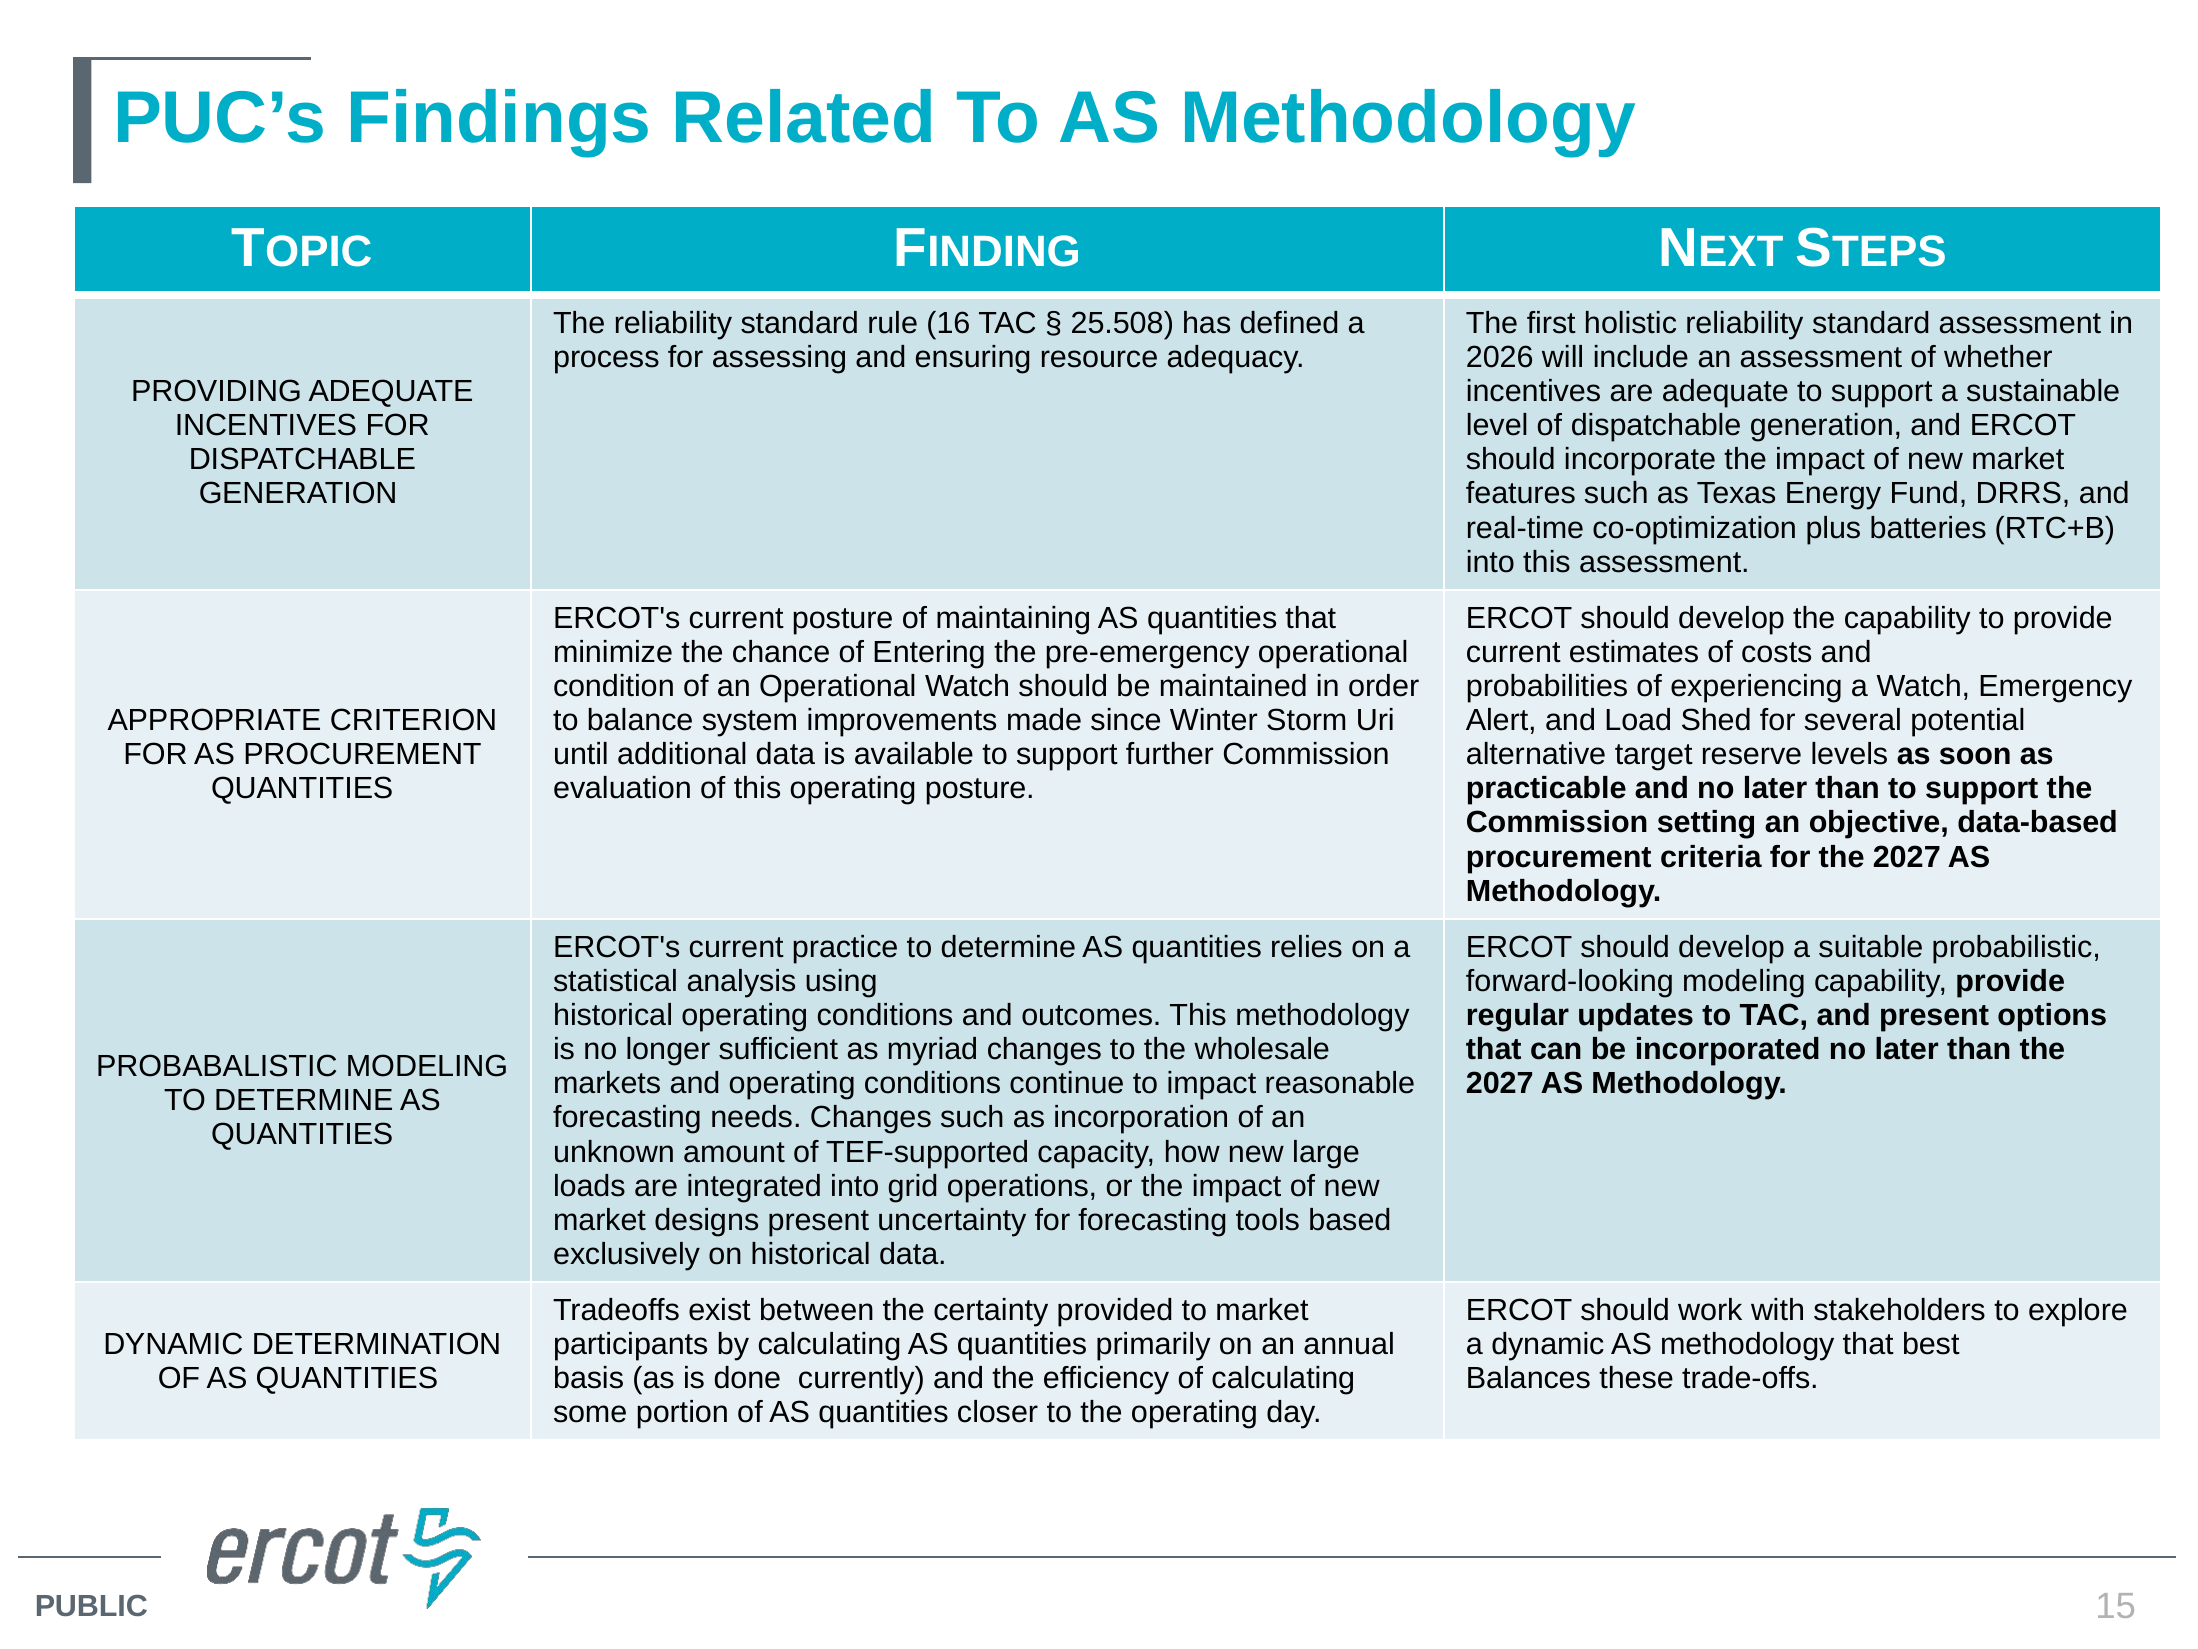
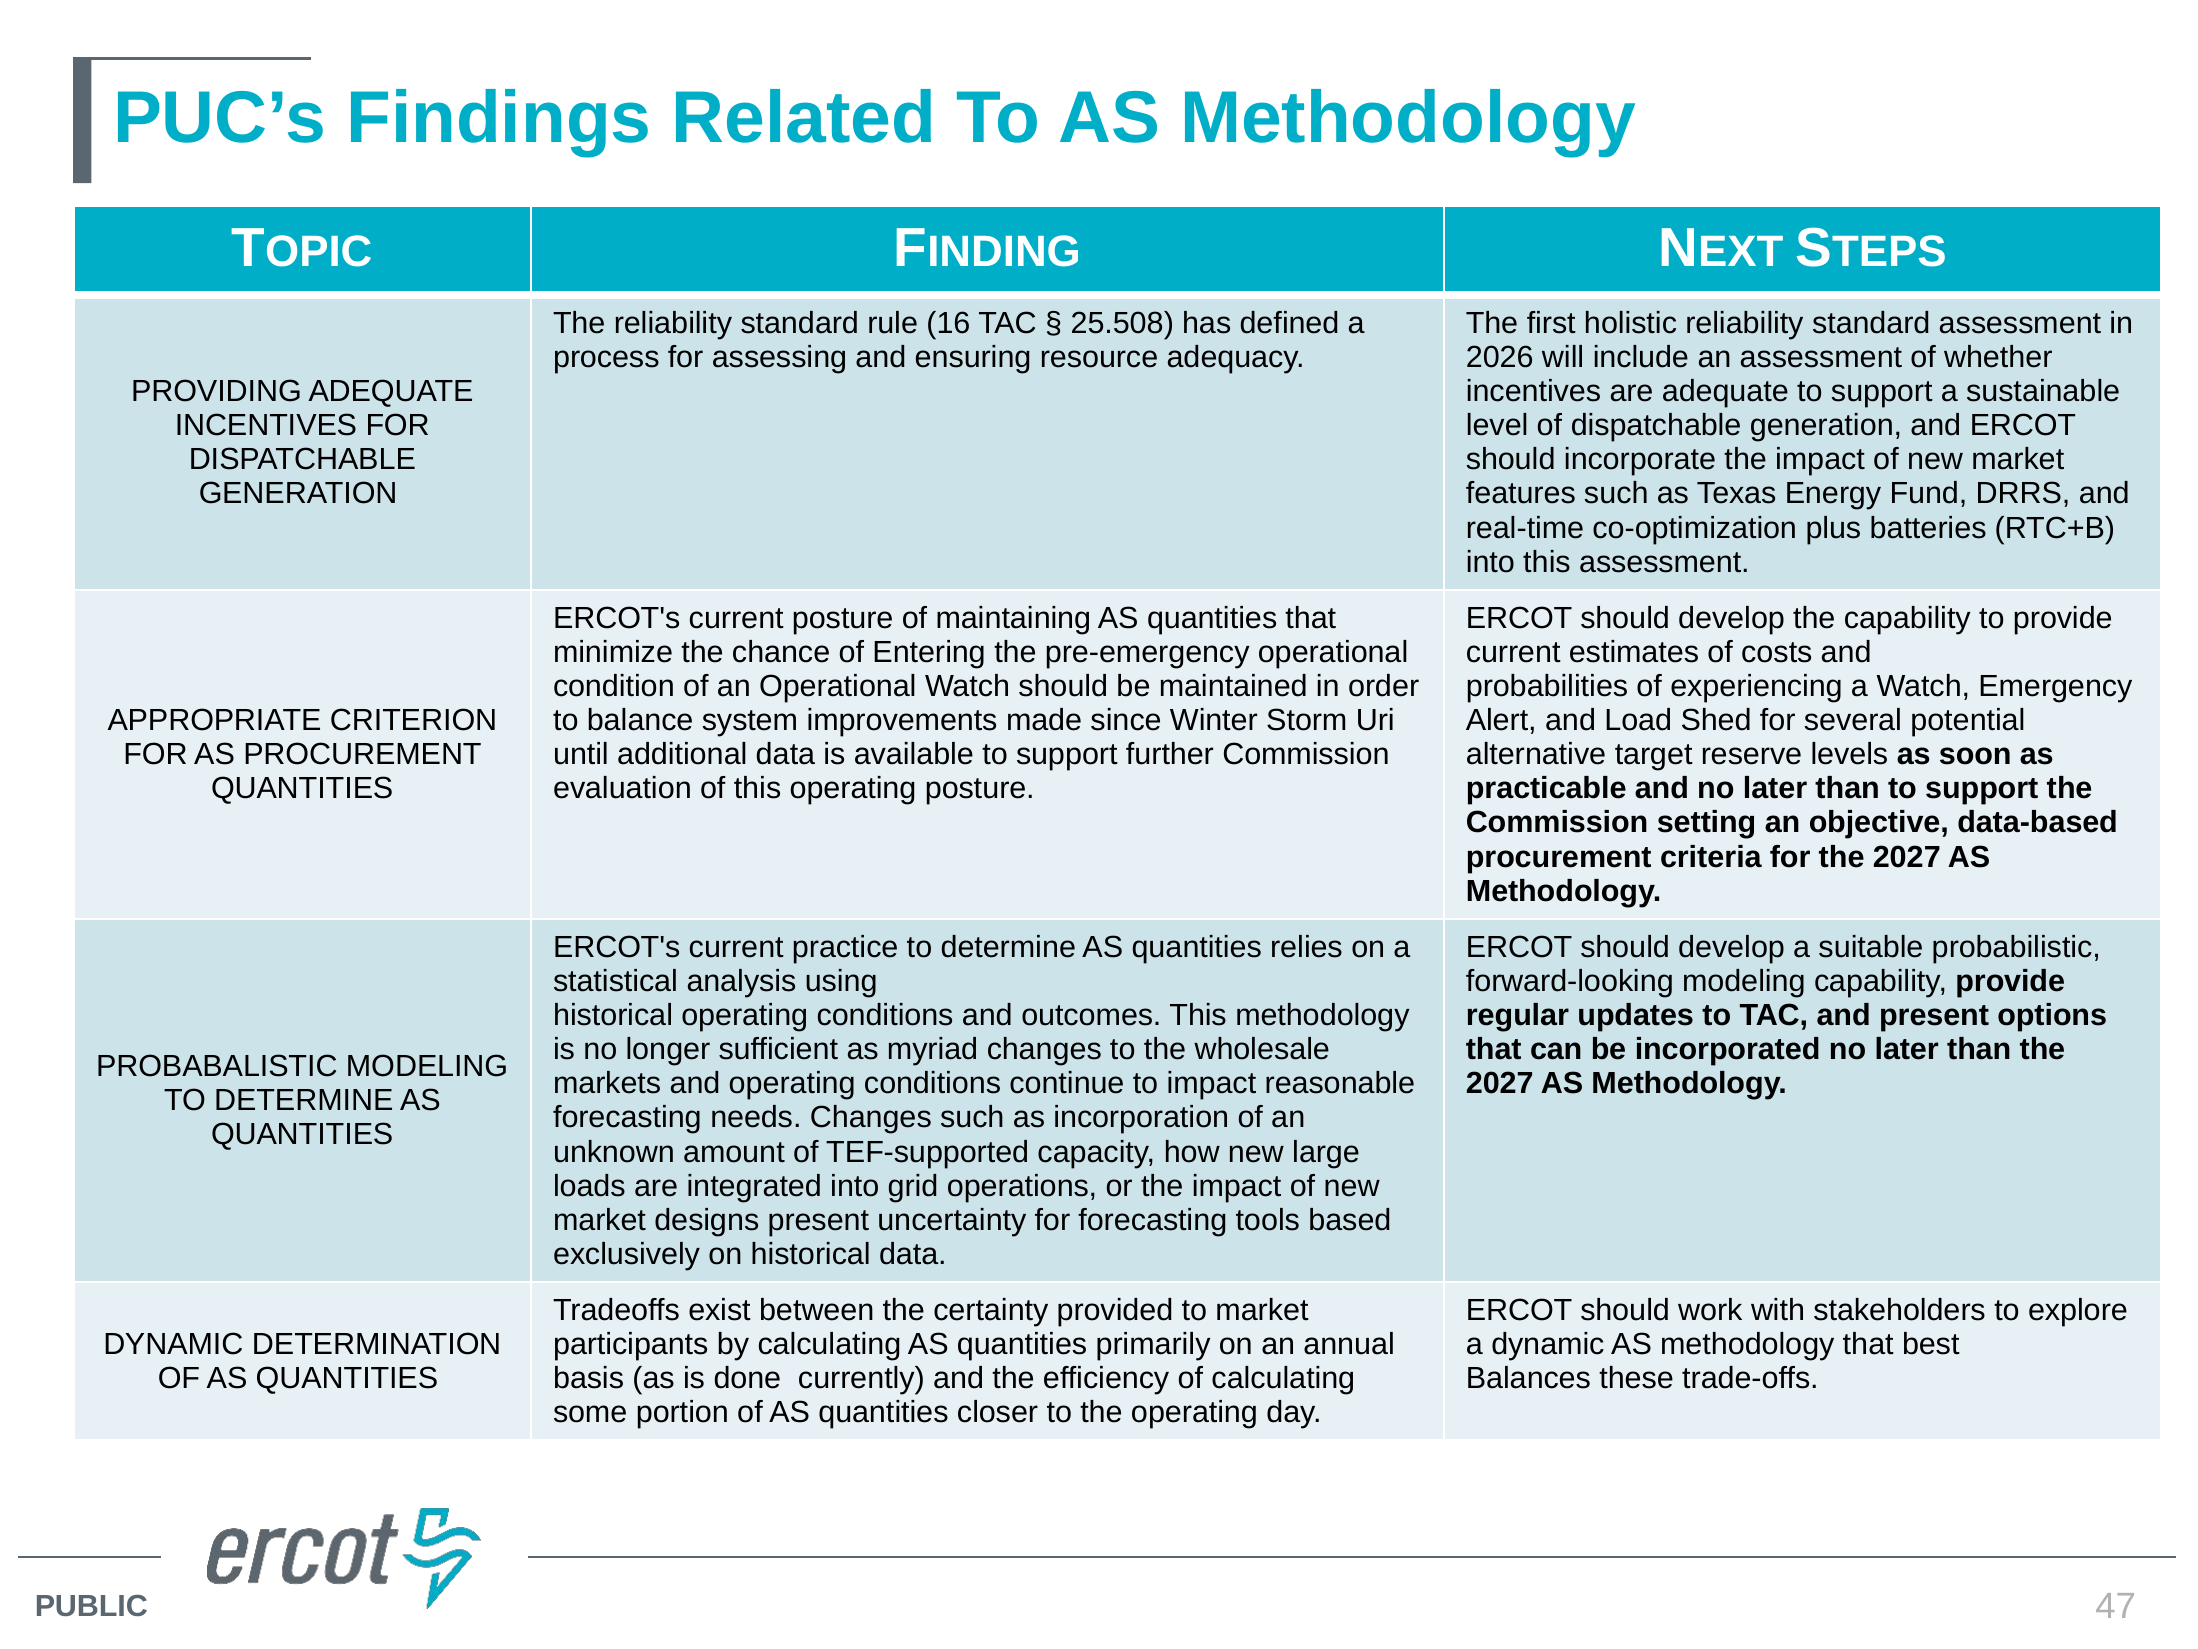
15: 15 -> 47
